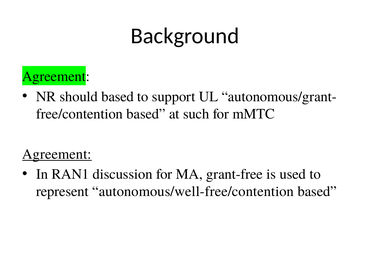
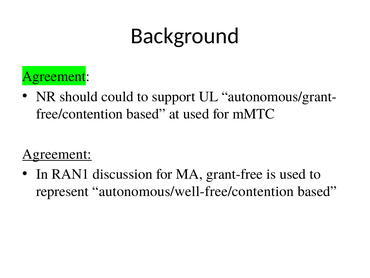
should based: based -> could
at such: such -> used
